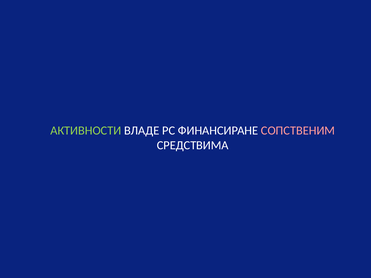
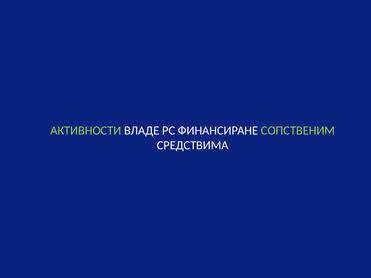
СОПСТВЕНИМ colour: pink -> light green
